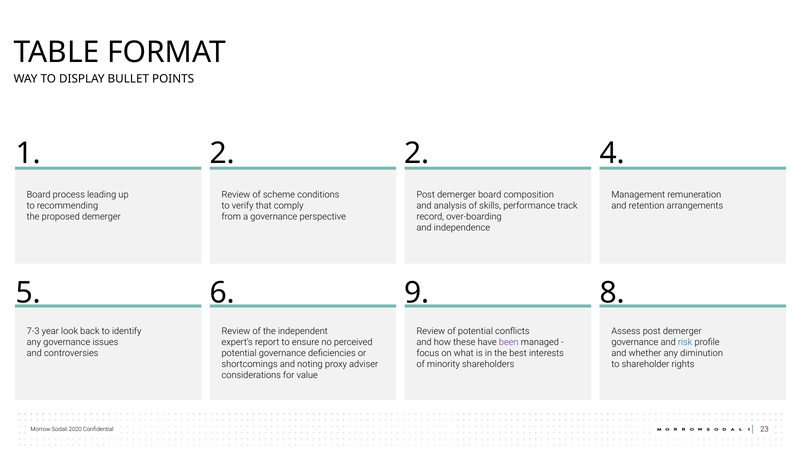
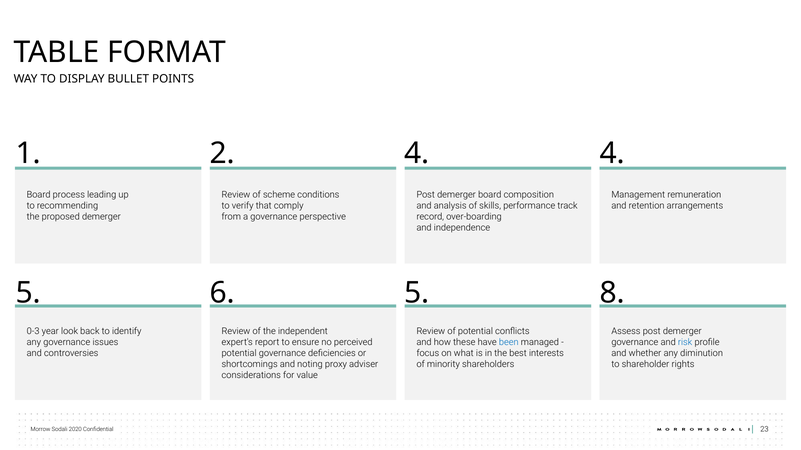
2 2: 2 -> 4
6 9: 9 -> 5
7-3: 7-3 -> 0-3
been colour: purple -> blue
